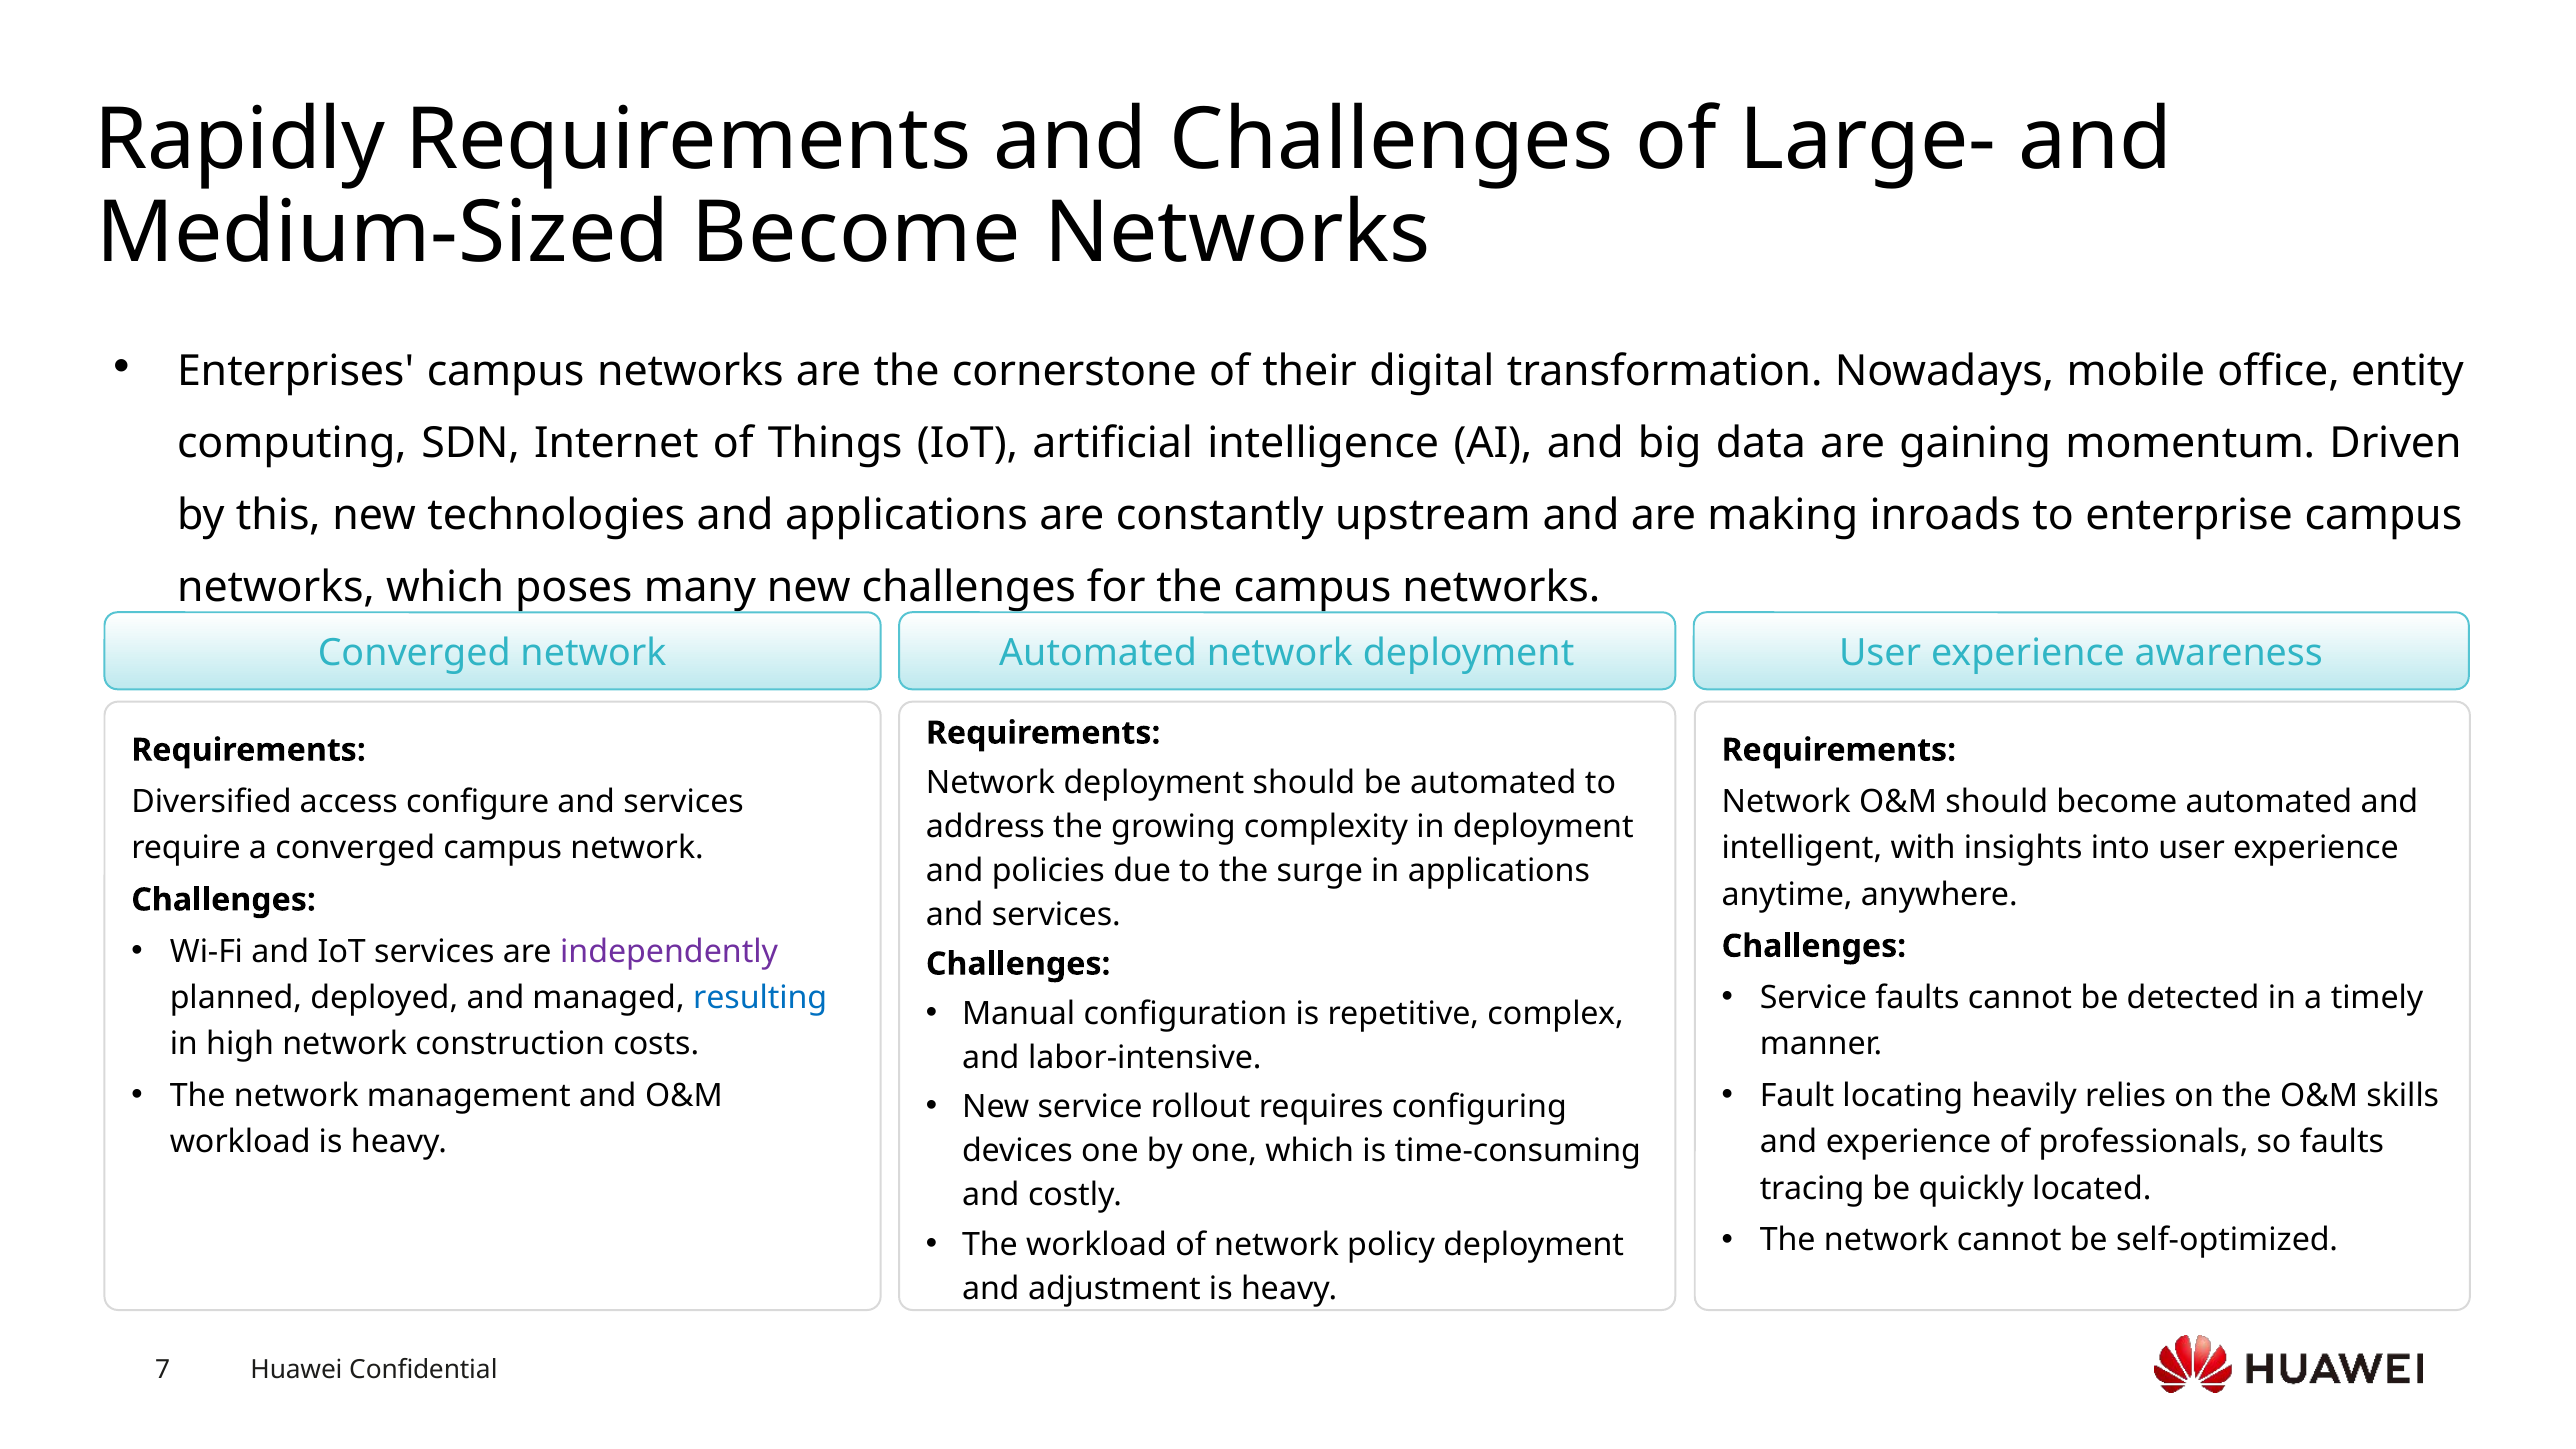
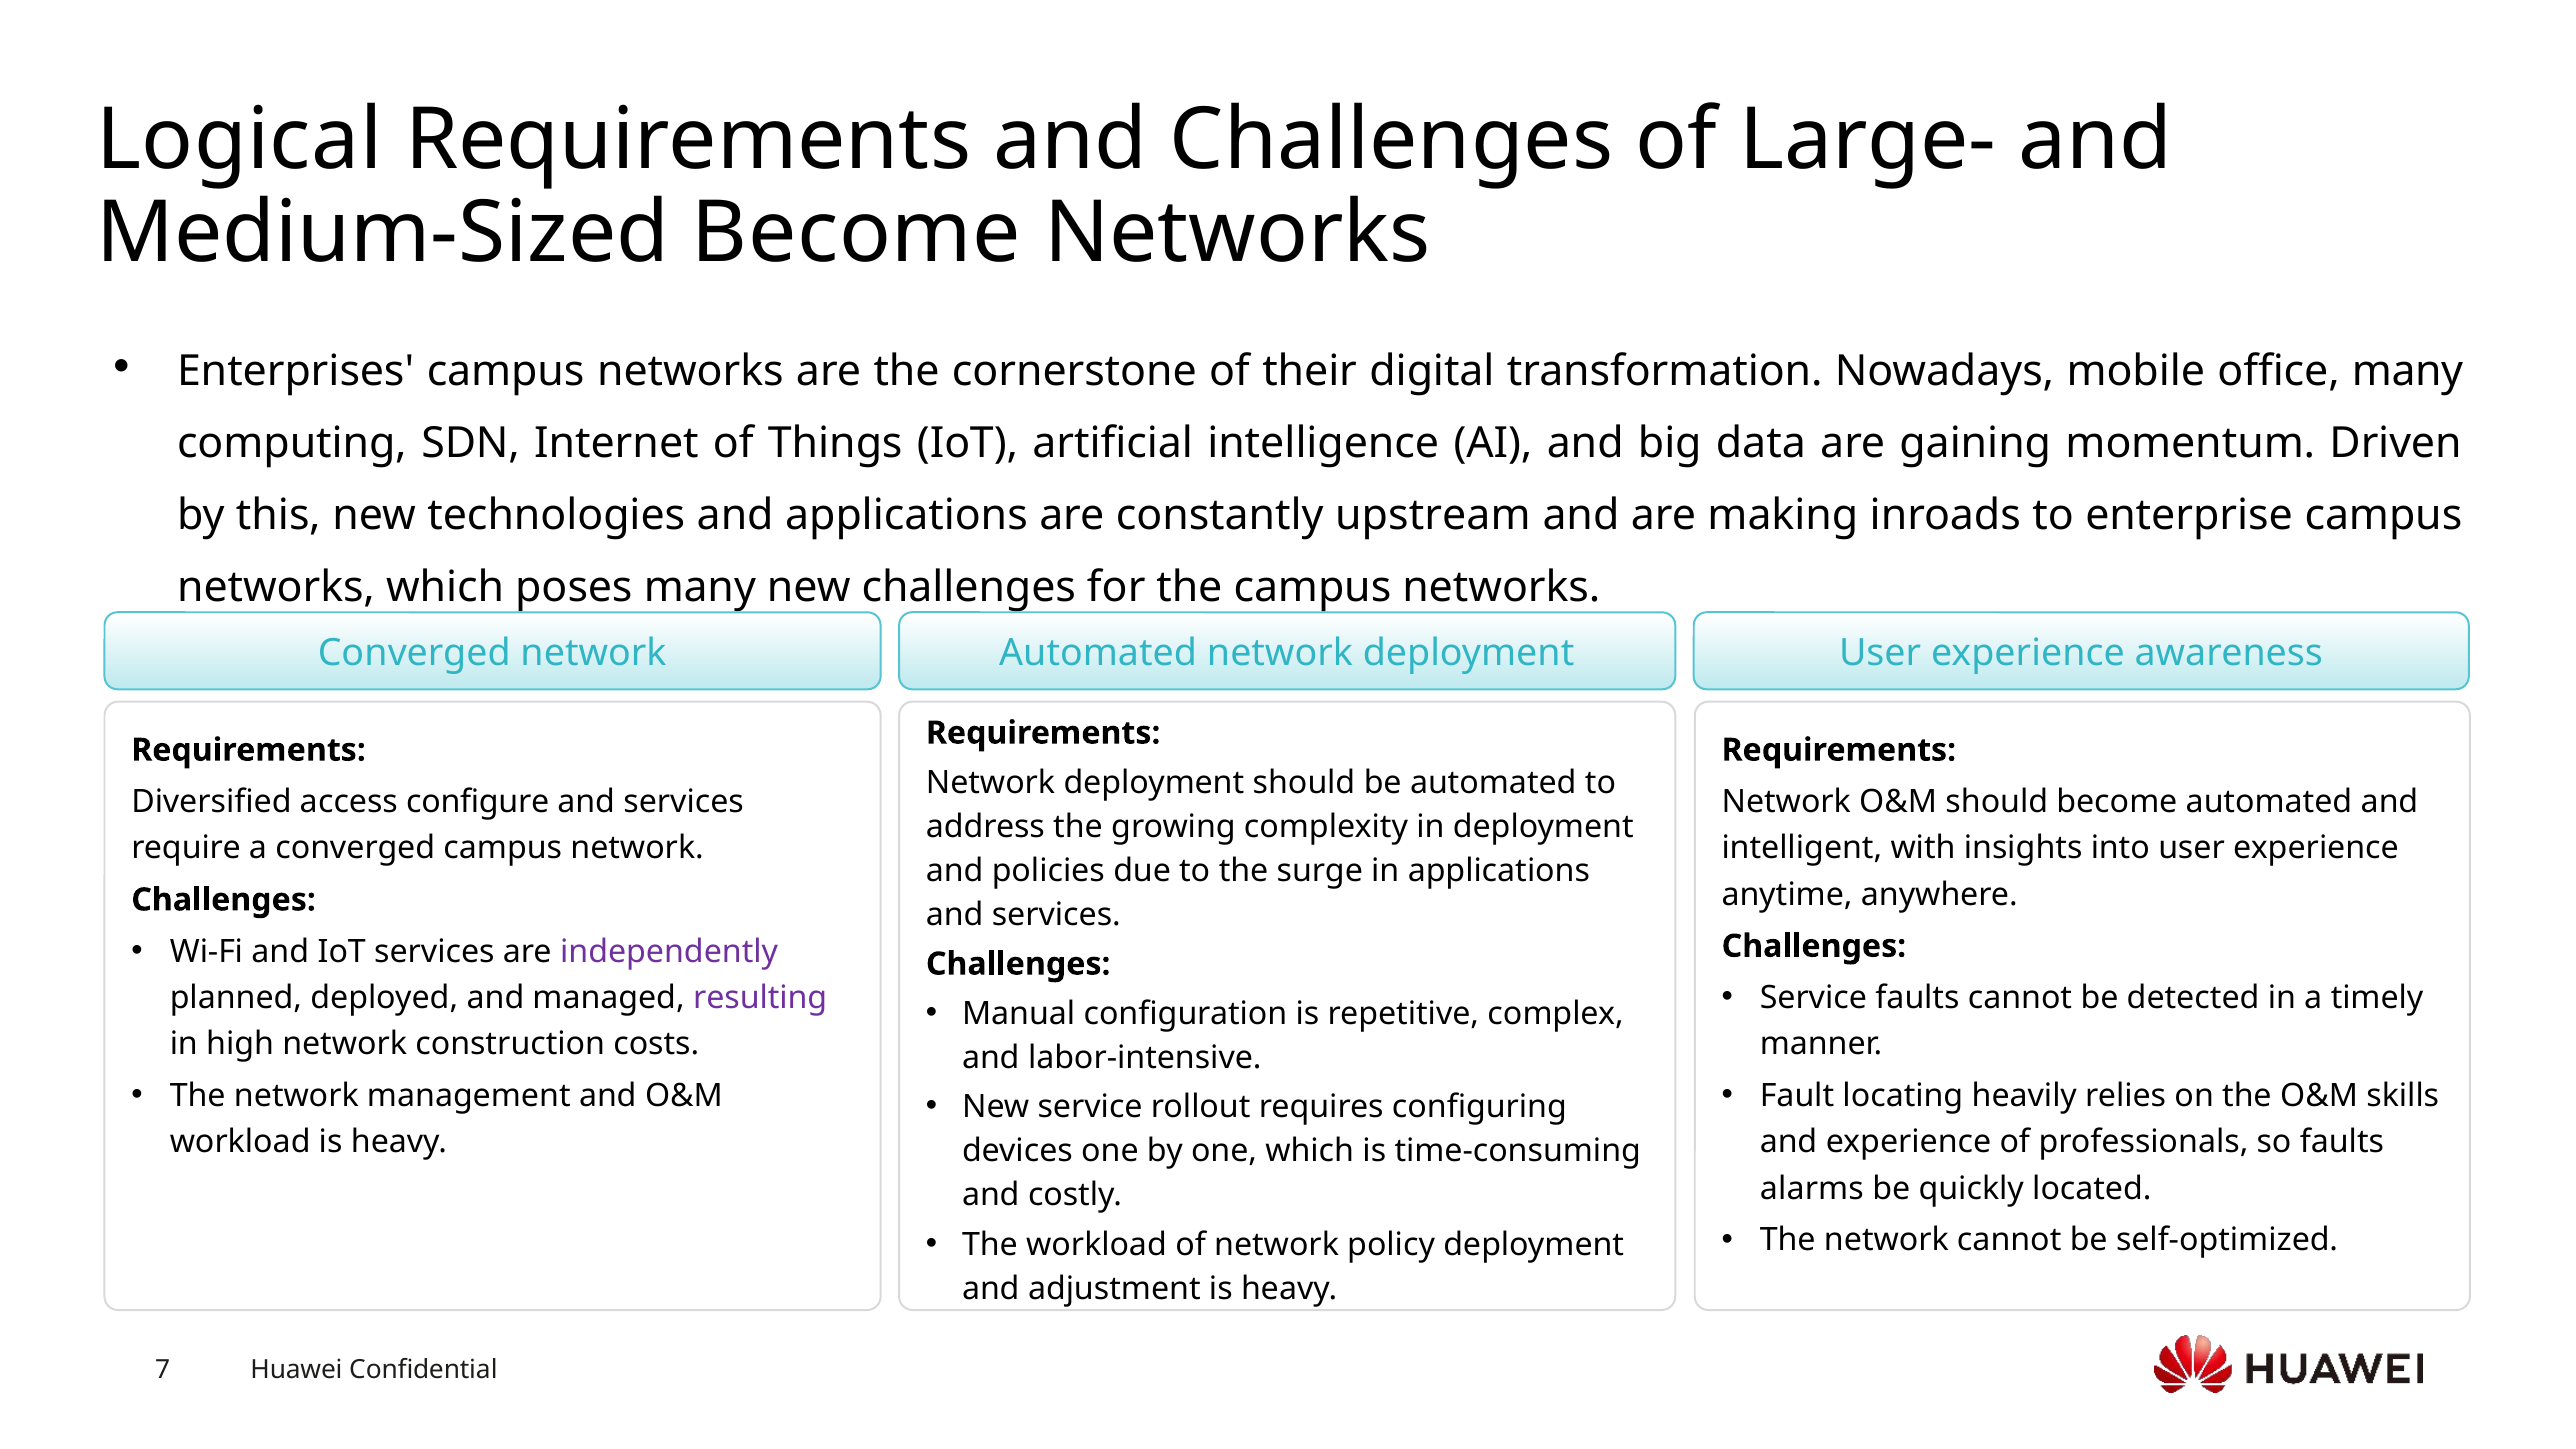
Rapidly: Rapidly -> Logical
office entity: entity -> many
resulting colour: blue -> purple
tracing: tracing -> alarms
